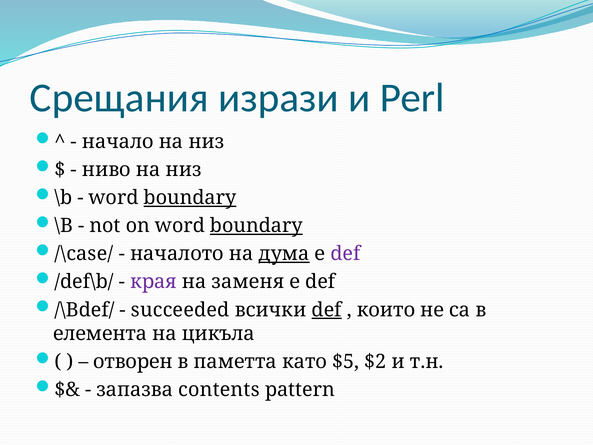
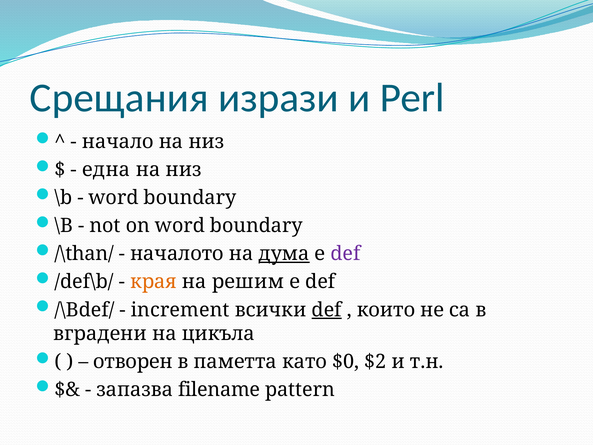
ниво: ниво -> една
boundary at (190, 198) underline: present -> none
boundary at (256, 226) underline: present -> none
/\case/: /\case/ -> /\than/
края colour: purple -> orange
заменя: заменя -> решим
succeeded: succeeded -> increment
елемента: елемента -> вградени
$5: $5 -> $0
contents: contents -> filename
